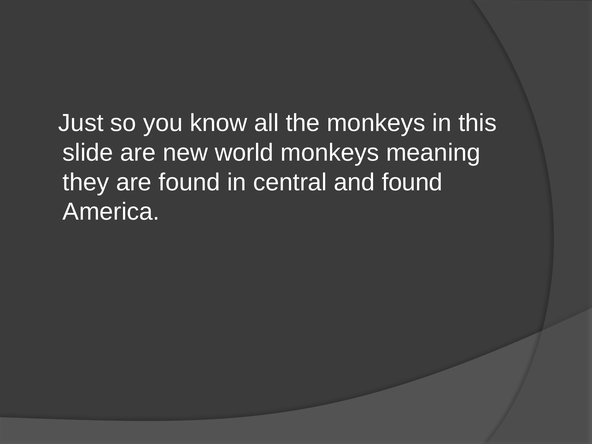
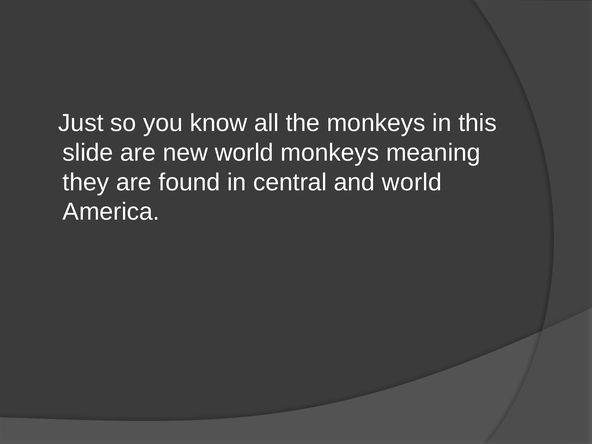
and found: found -> world
